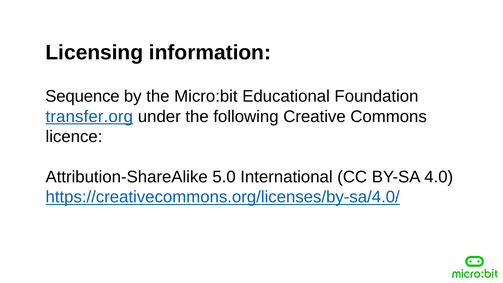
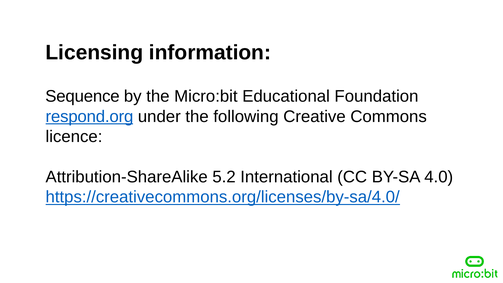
transfer.org: transfer.org -> respond.org
5.0: 5.0 -> 5.2
